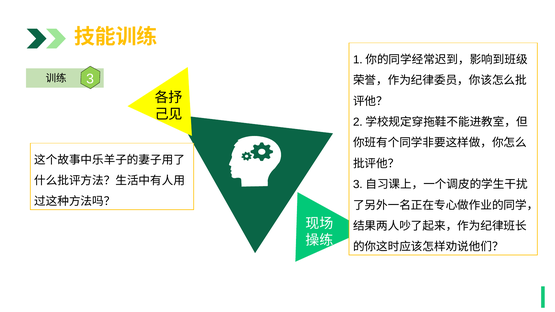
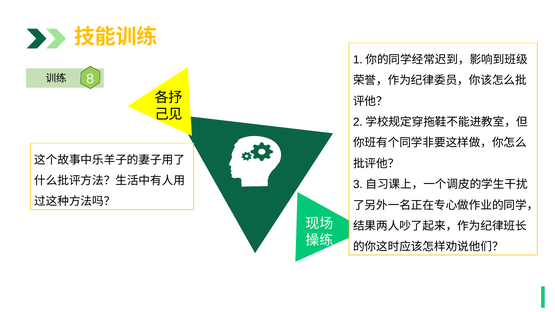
3: 3 -> 8
